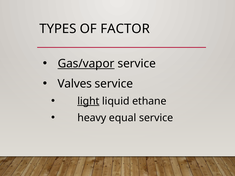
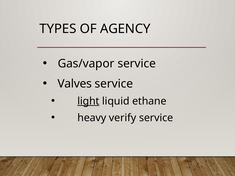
FACTOR: FACTOR -> AGENCY
Gas/vapor underline: present -> none
equal: equal -> verify
